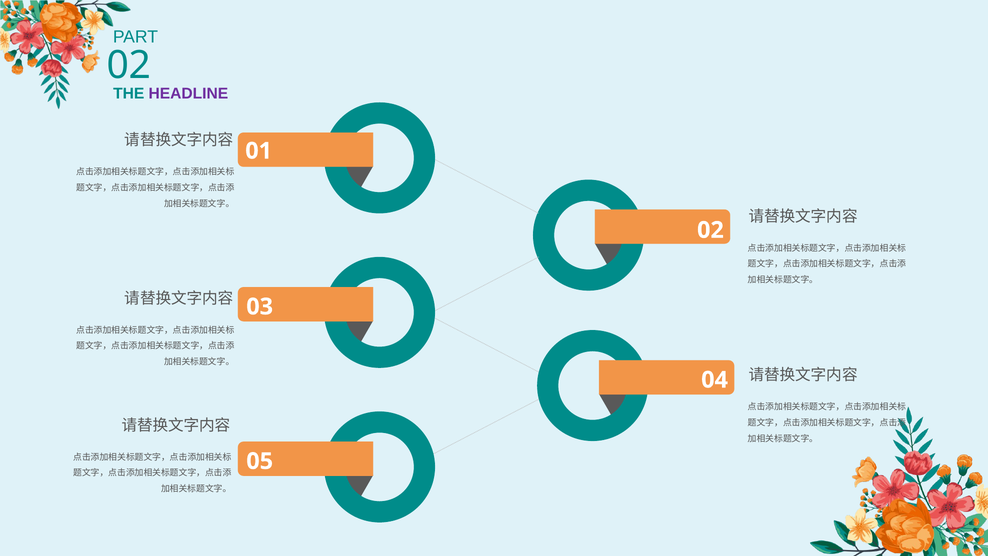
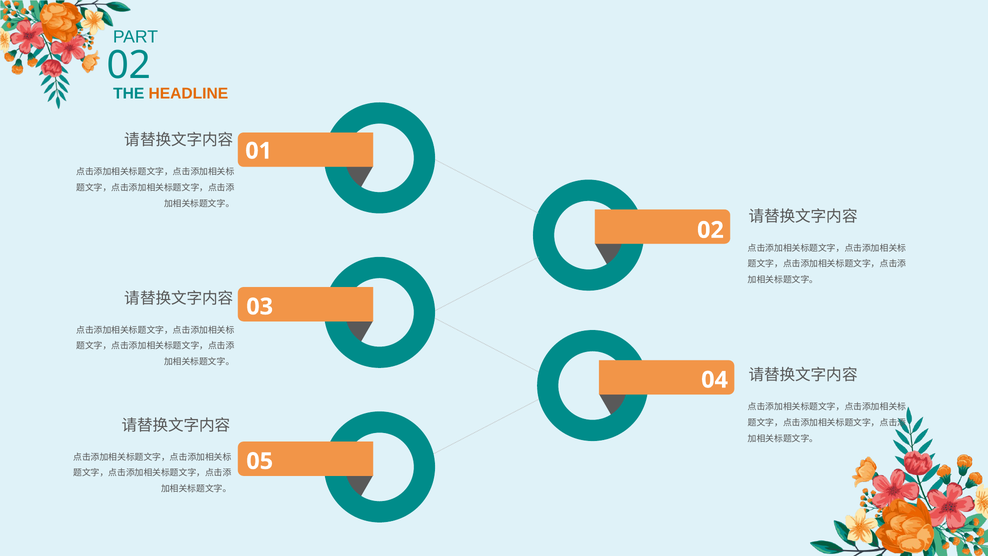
HEADLINE colour: purple -> orange
